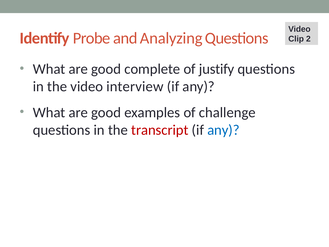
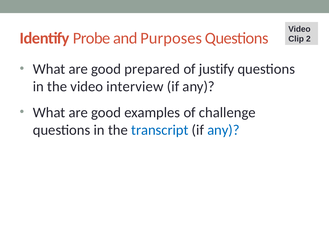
Analyzing: Analyzing -> Purposes
complete: complete -> prepared
transcript colour: red -> blue
